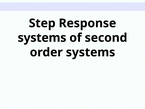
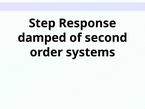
systems at (42, 38): systems -> damped
